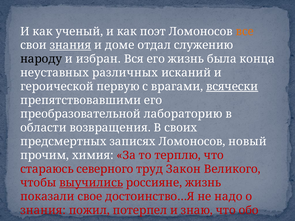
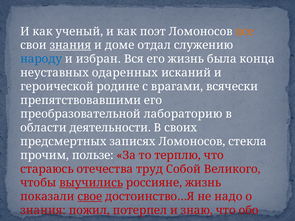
народу colour: black -> blue
различных: различных -> одаренных
первую: первую -> родине
всячески underline: present -> none
возвращения: возвращения -> деятельности
новый: новый -> стекла
химия: химия -> пользе
стараюсь северного: северного -> отечества
Закон: Закон -> Собой
свое underline: none -> present
